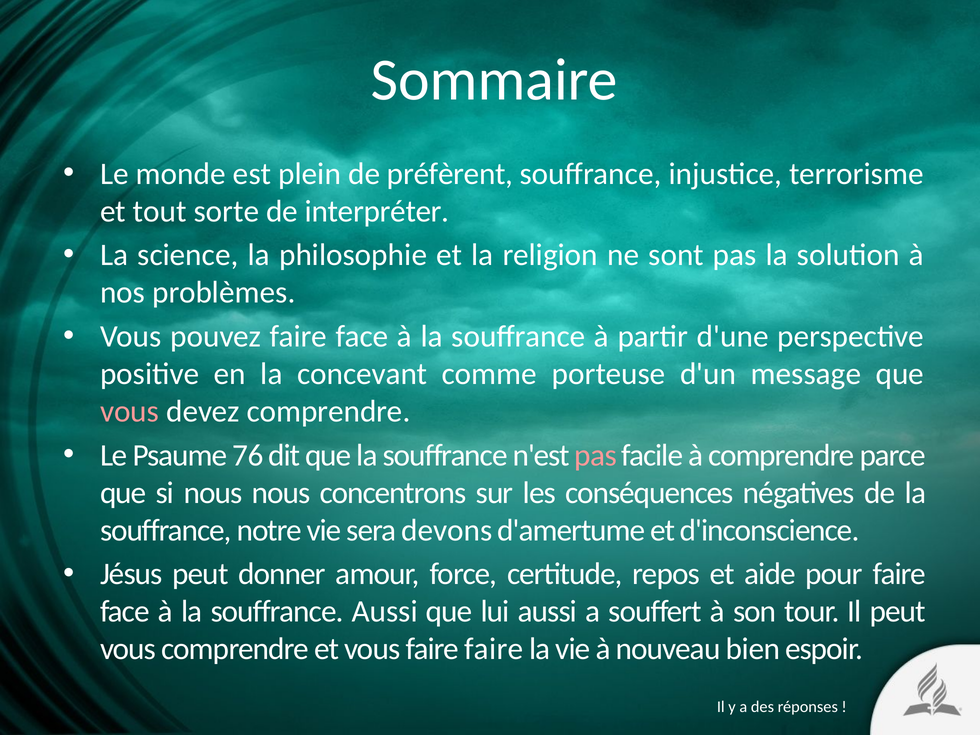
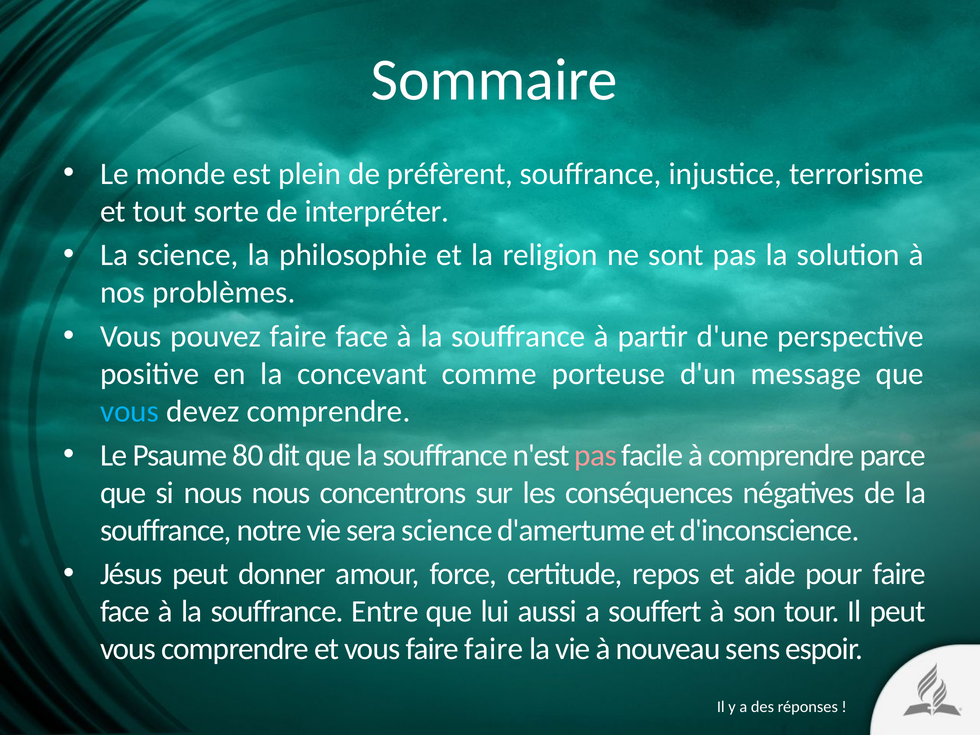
vous at (130, 411) colour: pink -> light blue
76: 76 -> 80
sera devons: devons -> science
souffrance Aussi: Aussi -> Entre
bien: bien -> sens
